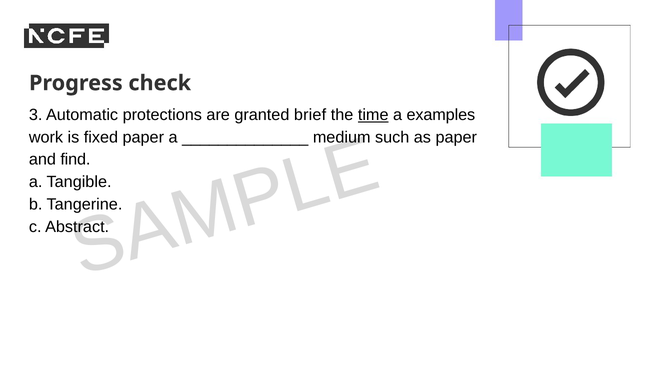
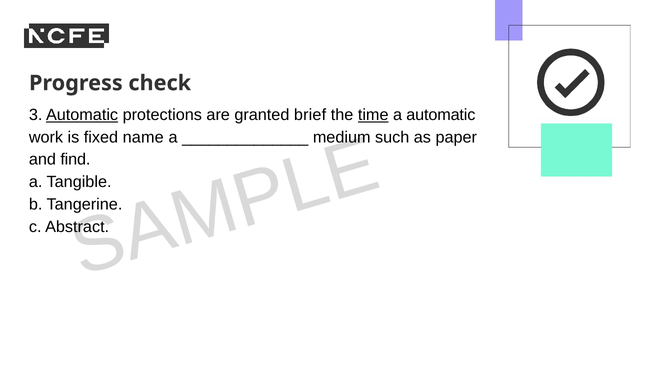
Automatic at (82, 115) underline: none -> present
a examples: examples -> automatic
fixed paper: paper -> name
